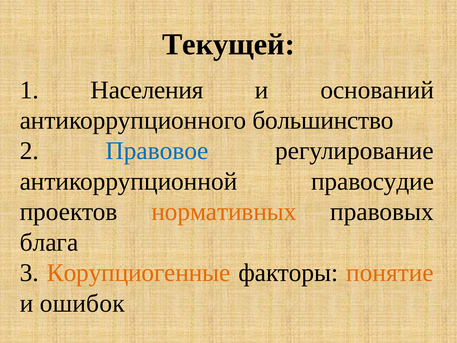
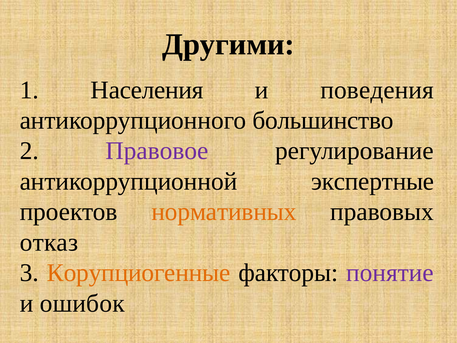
Текущей: Текущей -> Другими
оснований: оснований -> поведения
Правовое colour: blue -> purple
правосудие: правосудие -> экспертные
блага: блага -> отказ
понятие colour: orange -> purple
